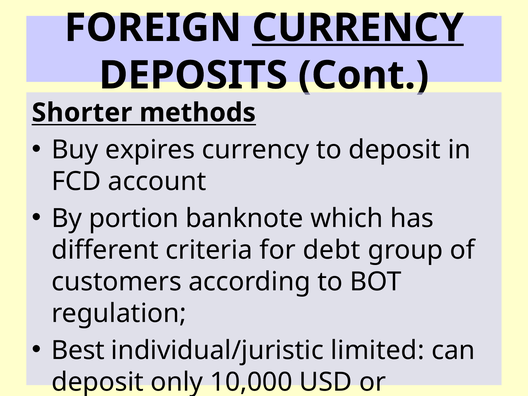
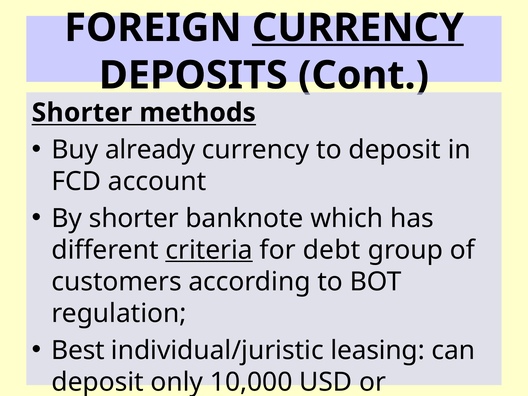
expires: expires -> already
By portion: portion -> shorter
criteria underline: none -> present
limited: limited -> leasing
